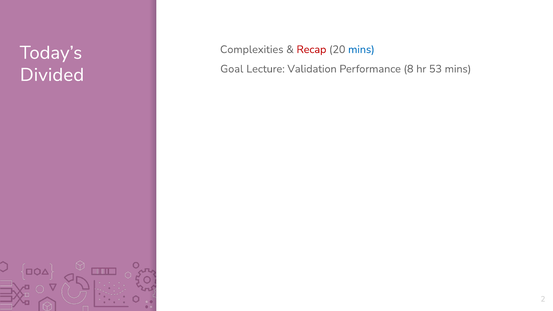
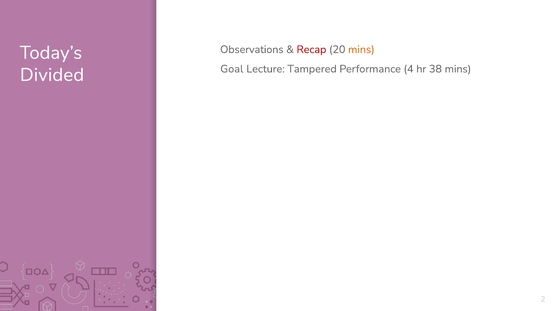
Complexities: Complexities -> Observations
mins at (361, 49) colour: blue -> orange
Validation: Validation -> Tampered
8: 8 -> 4
53: 53 -> 38
